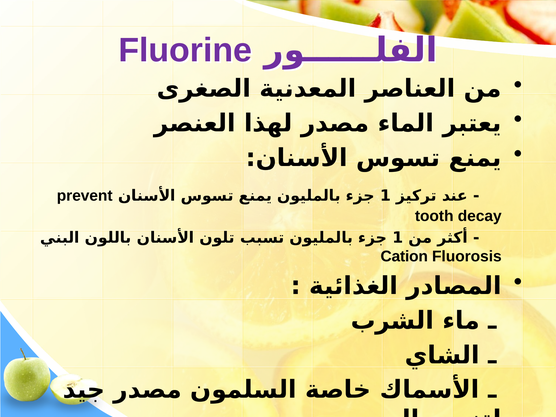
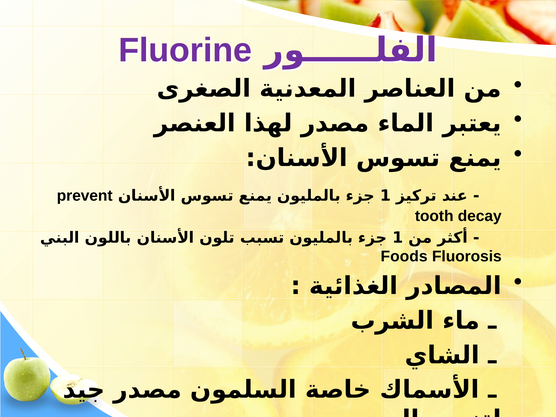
Cation: Cation -> Foods
